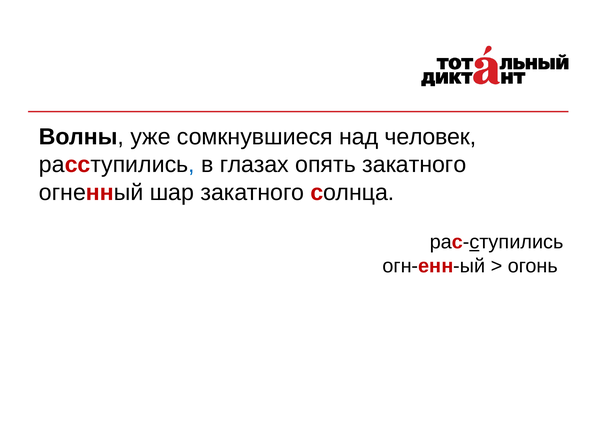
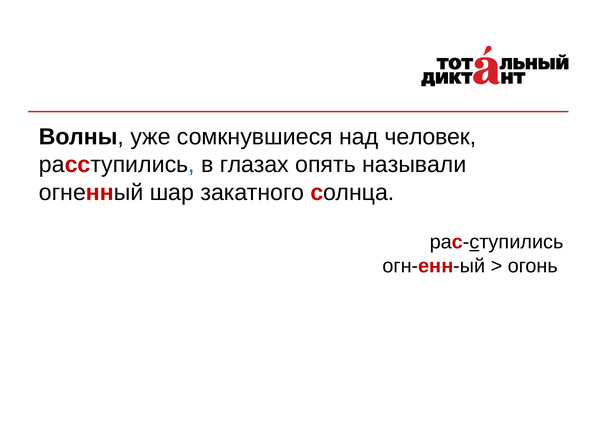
опять закатного: закатного -> называли
